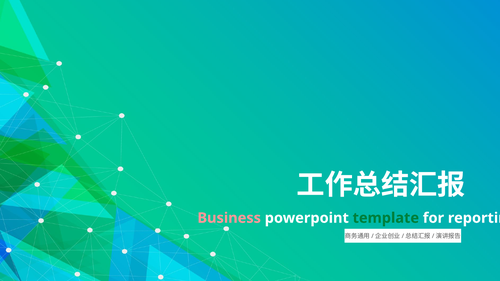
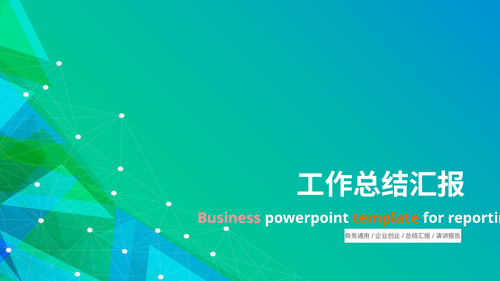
template colour: green -> orange
